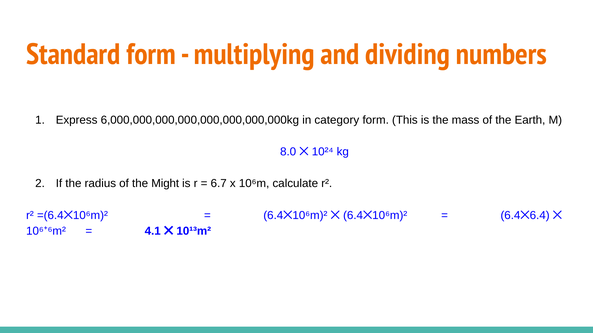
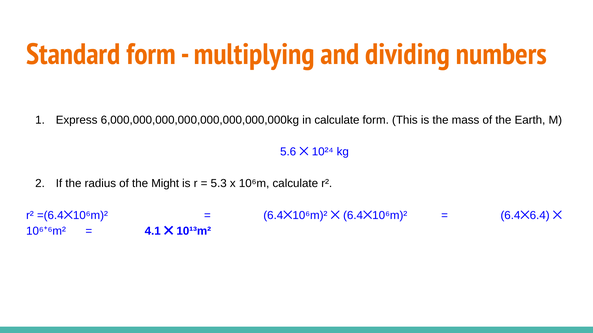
in category: category -> calculate
8.0: 8.0 -> 5.6
6.7: 6.7 -> 5.3
